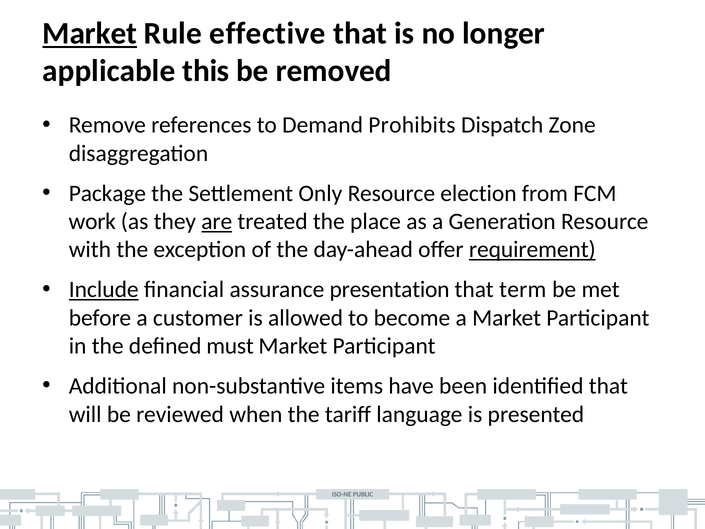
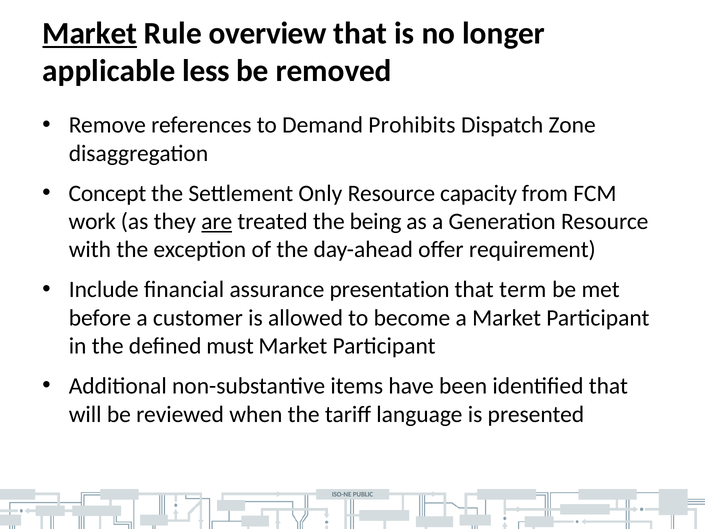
effective: effective -> overview
this: this -> less
Package: Package -> Concept
election: election -> capacity
place: place -> being
requirement underline: present -> none
Include underline: present -> none
